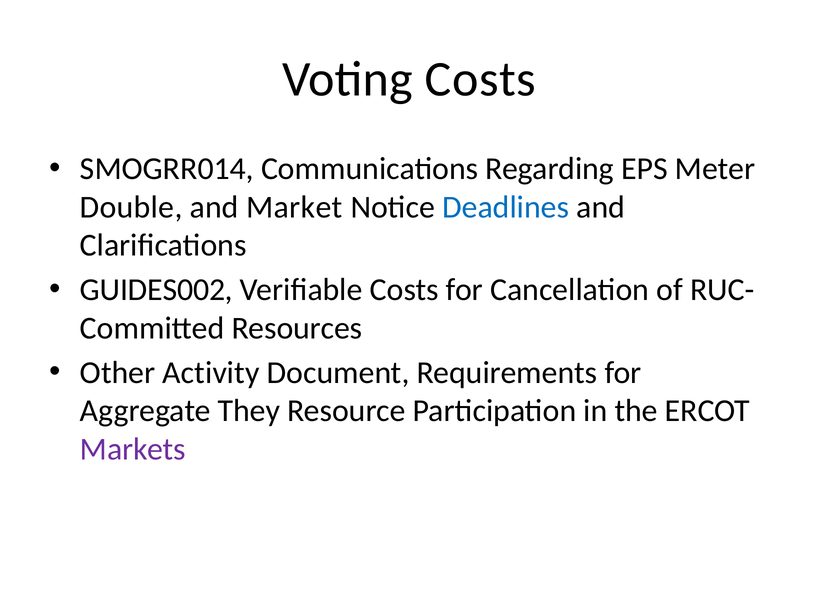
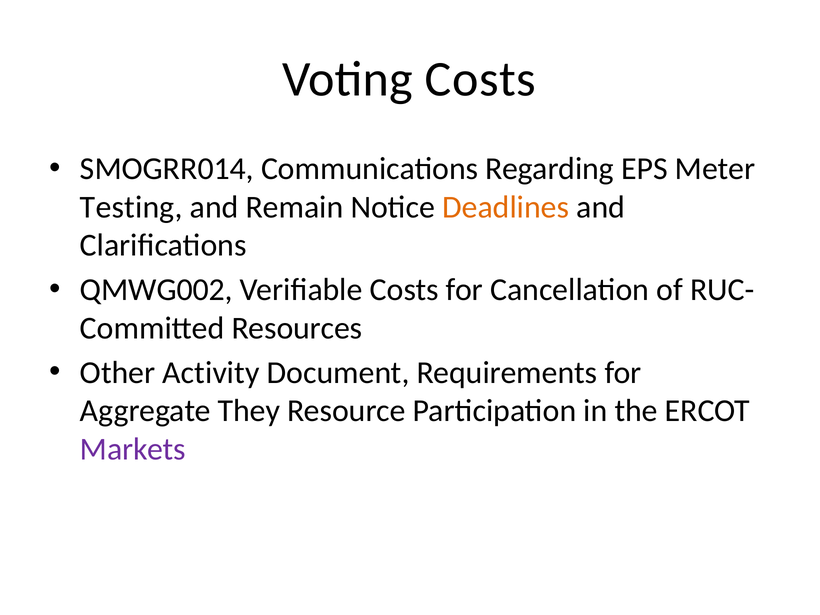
Double: Double -> Testing
Market: Market -> Remain
Deadlines colour: blue -> orange
GUIDES002: GUIDES002 -> QMWG002
